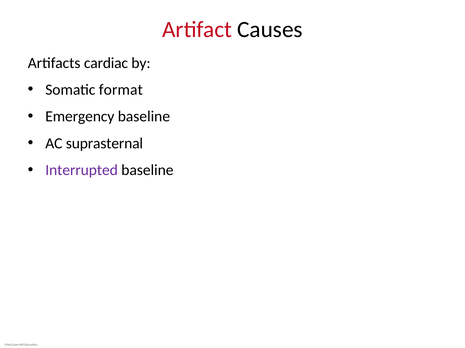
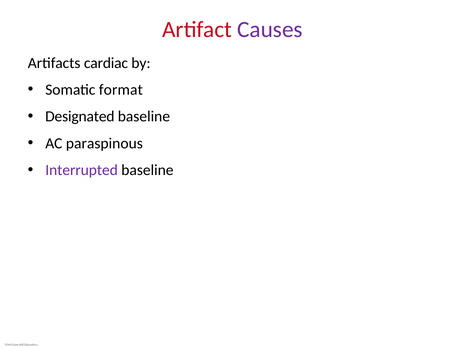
Causes colour: black -> purple
Emergency: Emergency -> Designated
suprasternal: suprasternal -> paraspinous
